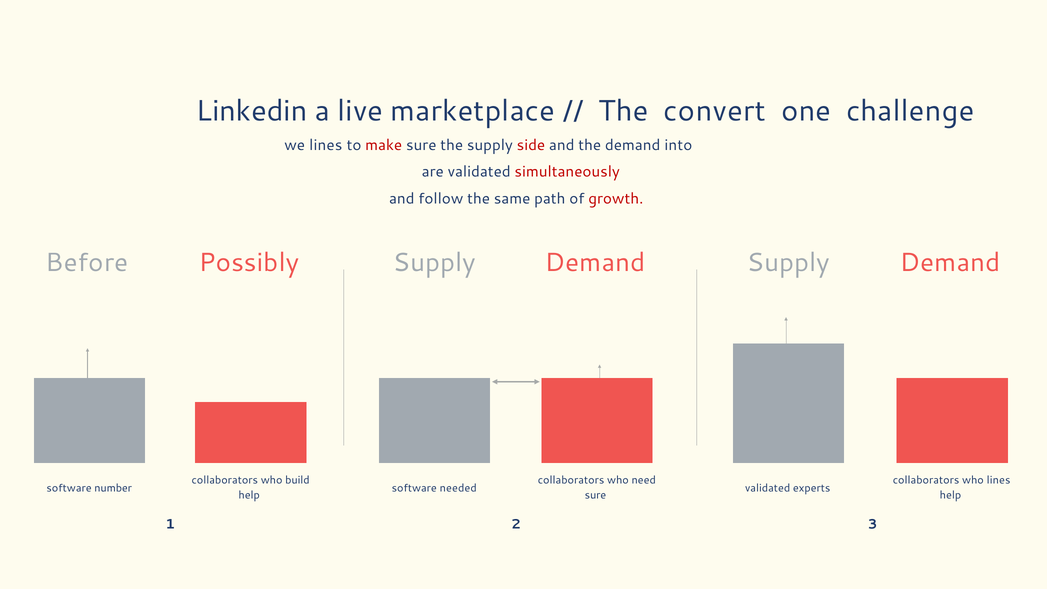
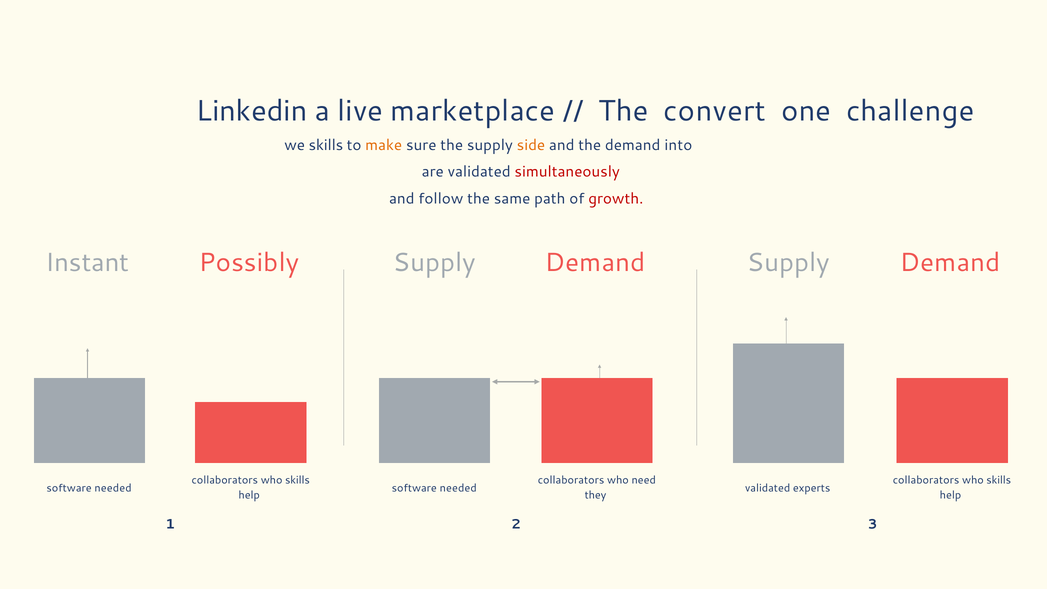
we lines: lines -> skills
make colour: red -> orange
side colour: red -> orange
Before: Before -> Instant
build at (297, 480): build -> skills
lines at (999, 480): lines -> skills
number at (113, 488): number -> needed
sure at (595, 495): sure -> they
